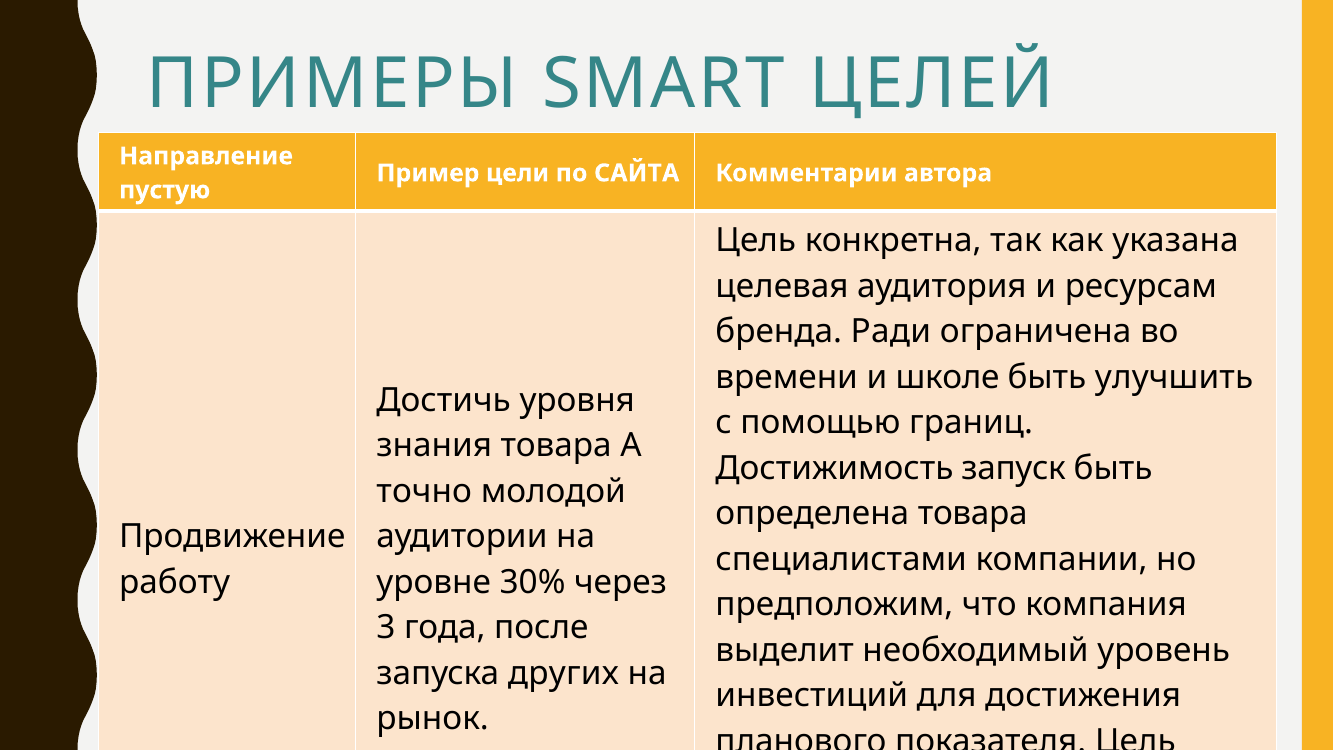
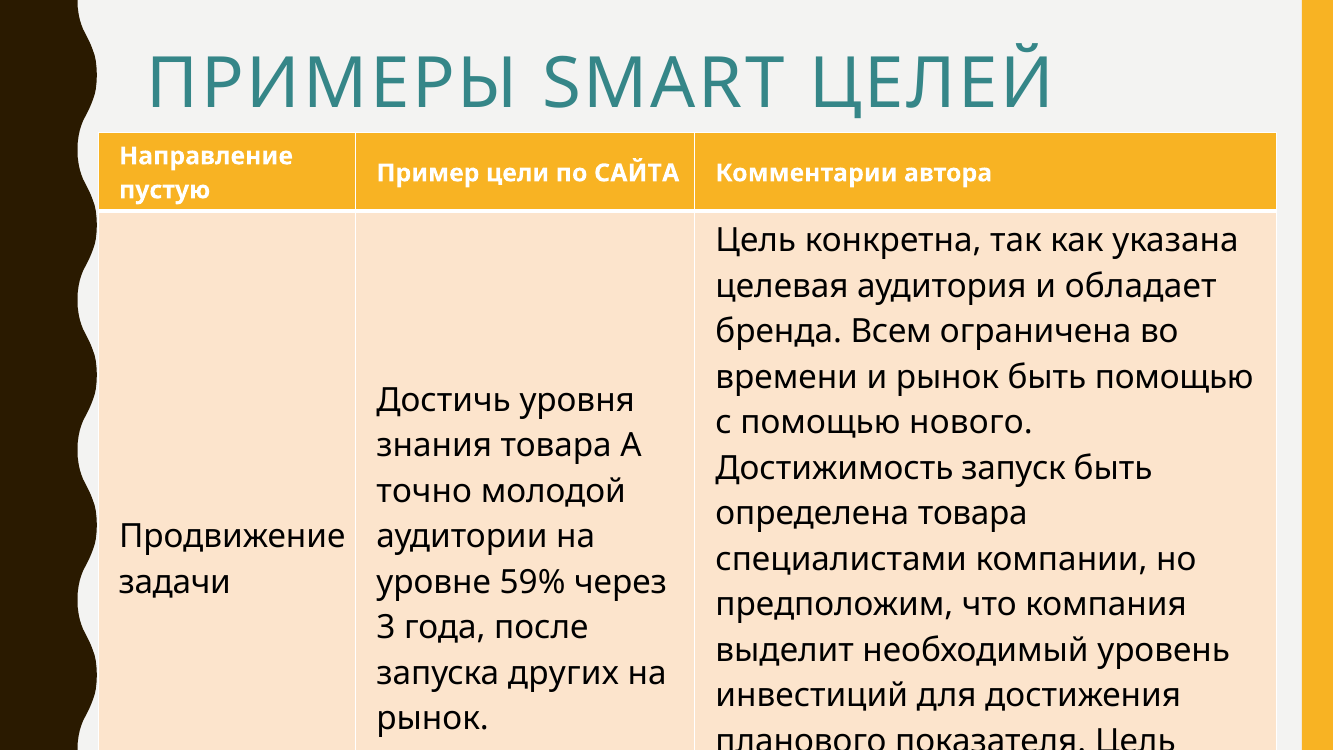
ресурсам: ресурсам -> обладает
Ради: Ради -> Всем
и школе: школе -> рынок
быть улучшить: улучшить -> помощью
границ: границ -> нового
работу: работу -> задачи
30%: 30% -> 59%
